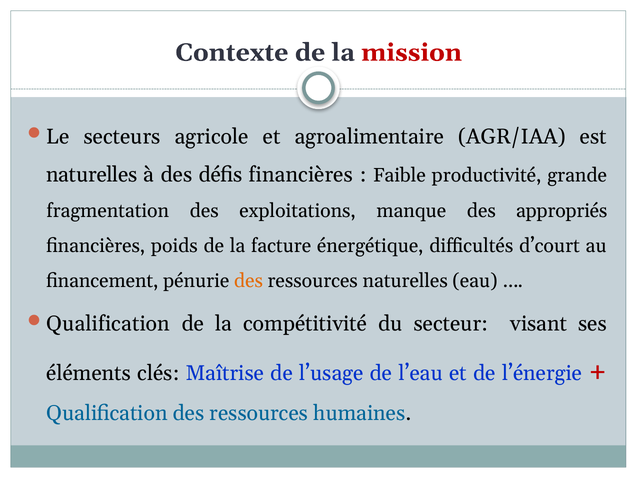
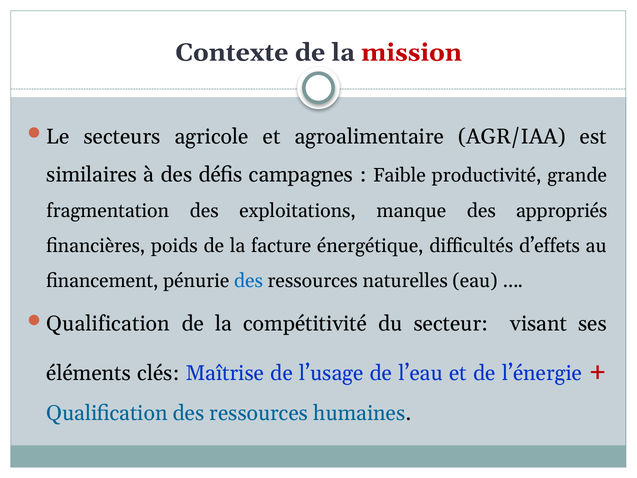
naturelles at (92, 175): naturelles -> similaires
défis financières: financières -> campagnes
d’court: d’court -> d’effets
des at (248, 281) colour: orange -> blue
